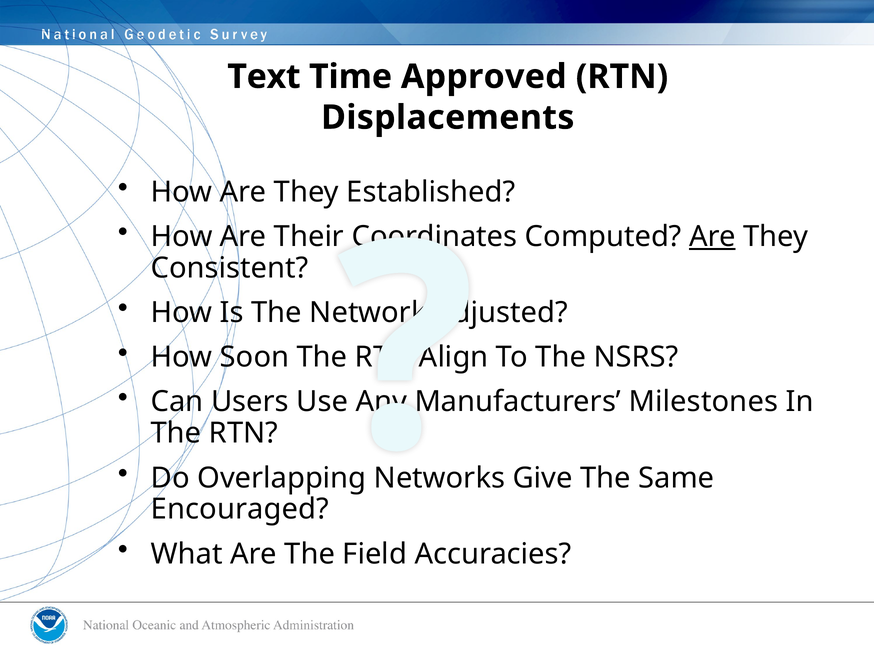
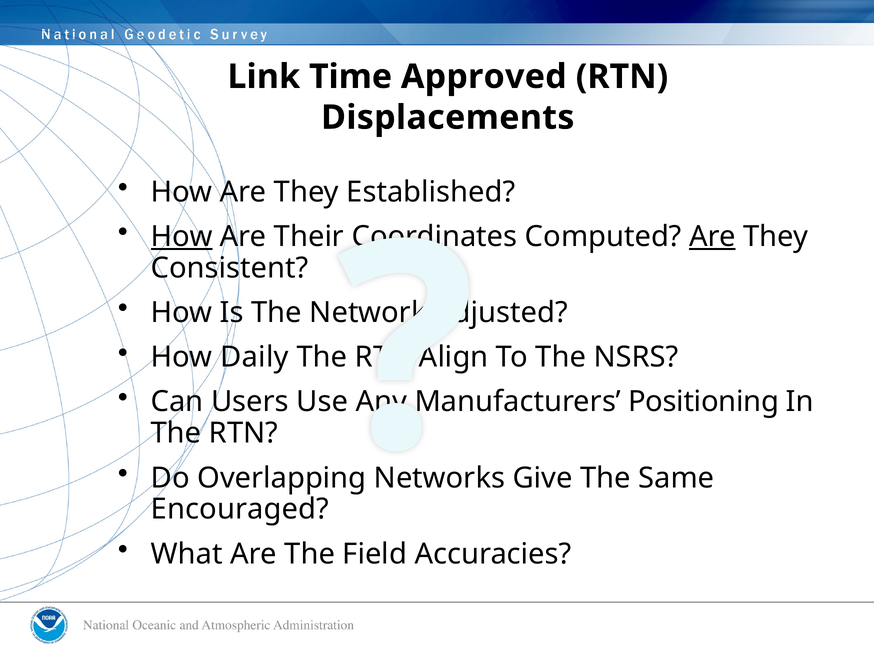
Text: Text -> Link
How at (182, 236) underline: none -> present
Soon: Soon -> Daily
Milestones: Milestones -> Positioning
